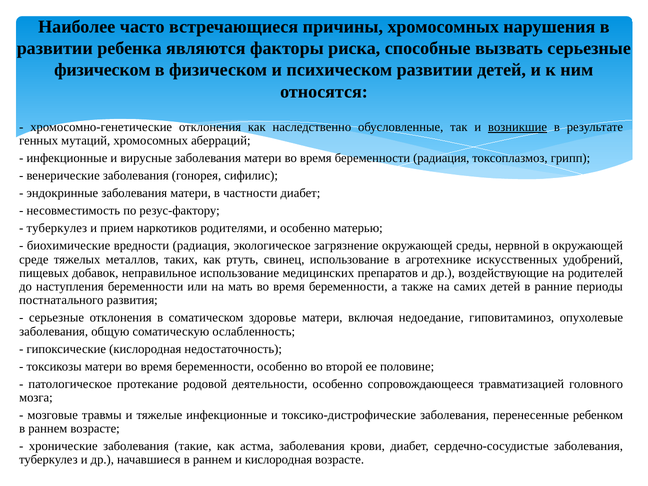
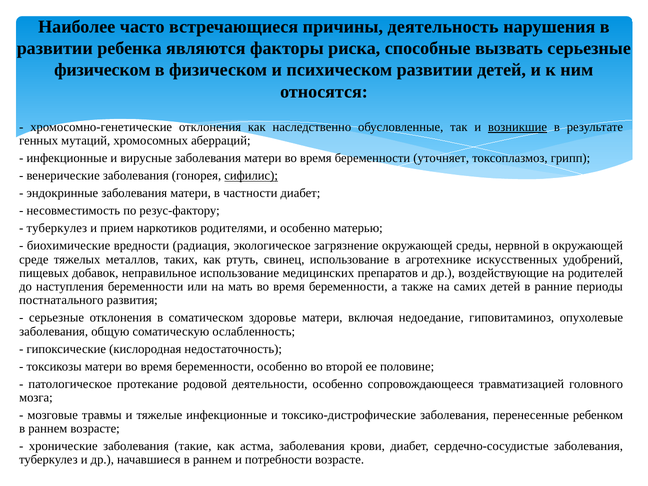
причины хромосомных: хромосомных -> деятельность
беременности радиация: радиация -> уточняет
сифилис underline: none -> present
и кислородная: кислородная -> потребности
